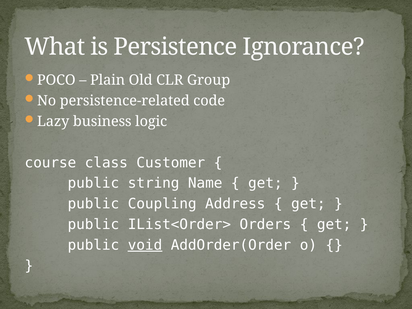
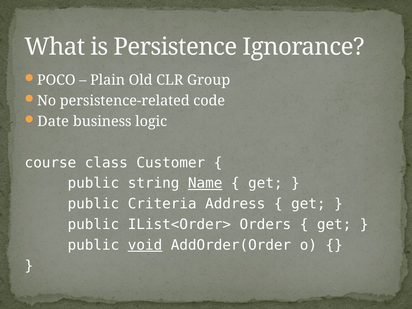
Lazy: Lazy -> Date
Name underline: none -> present
Coupling: Coupling -> Criteria
